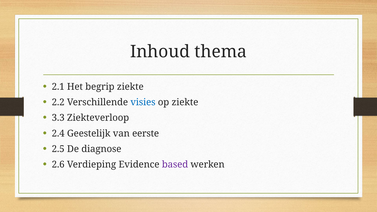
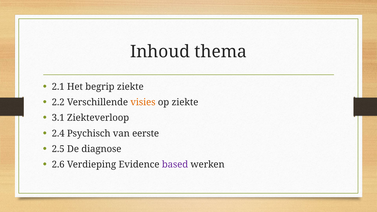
visies colour: blue -> orange
3.3: 3.3 -> 3.1
Geestelijk: Geestelijk -> Psychisch
